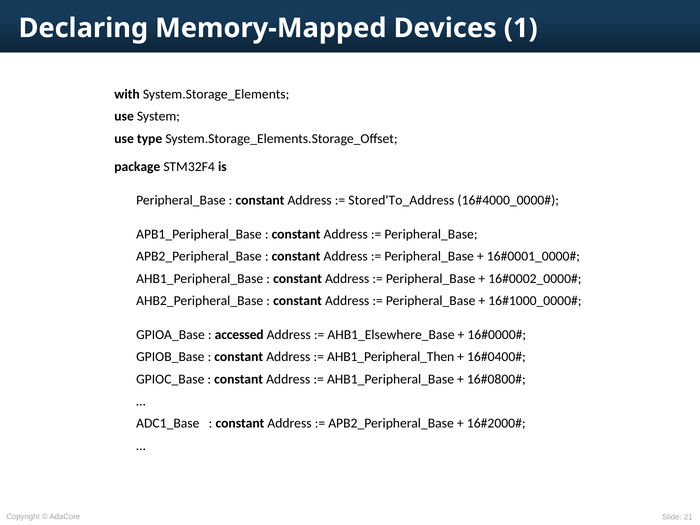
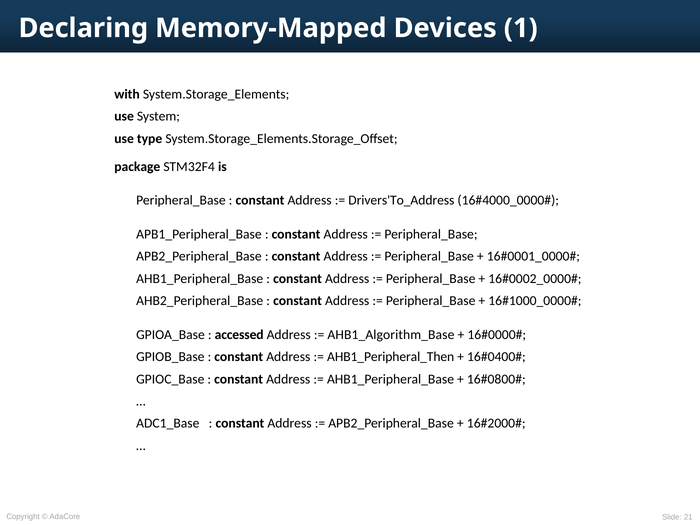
Stored'To_Address: Stored'To_Address -> Drivers'To_Address
AHB1_Elsewhere_Base: AHB1_Elsewhere_Base -> AHB1_Algorithm_Base
